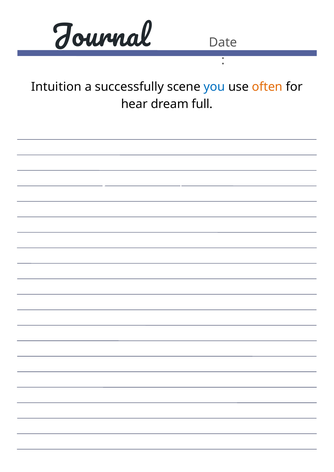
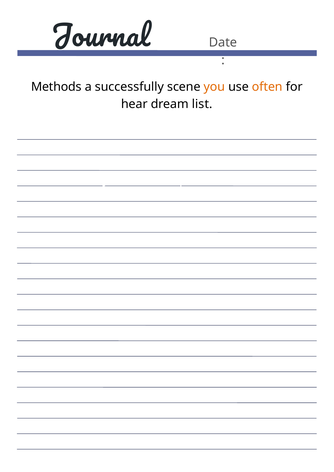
Intuition: Intuition -> Methods
you colour: blue -> orange
full: full -> list
